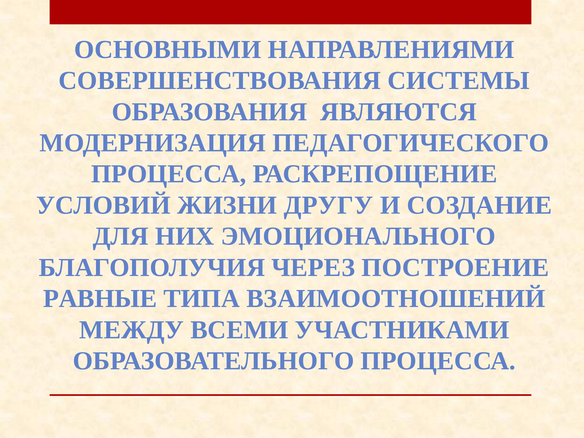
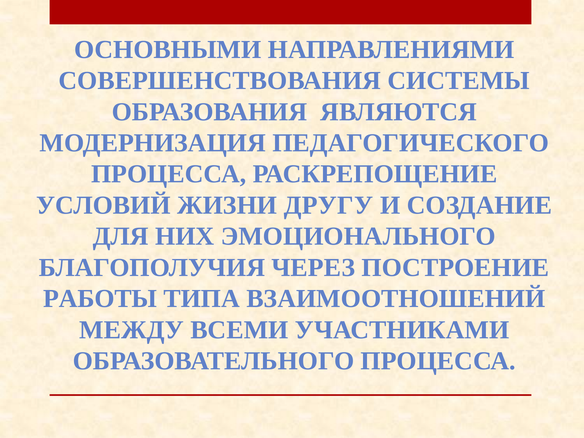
РАВНЫЕ: РАВНЫЕ -> РАБОТЫ
